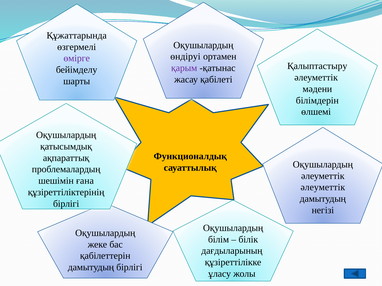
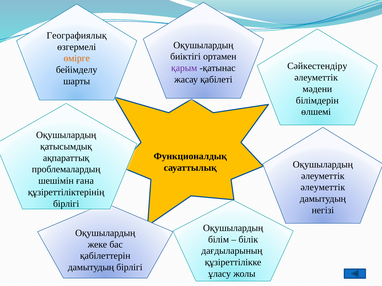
Құжаттарында: Құжаттарында -> Географиялық
өндіруі: өндіруі -> биіктігі
өмірге colour: purple -> orange
Қалыптастыру: Қалыптастыру -> Сәйкестендіру
